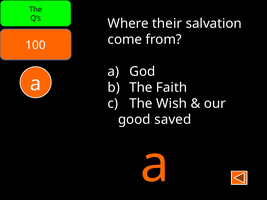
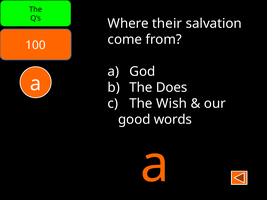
Faith: Faith -> Does
saved: saved -> words
